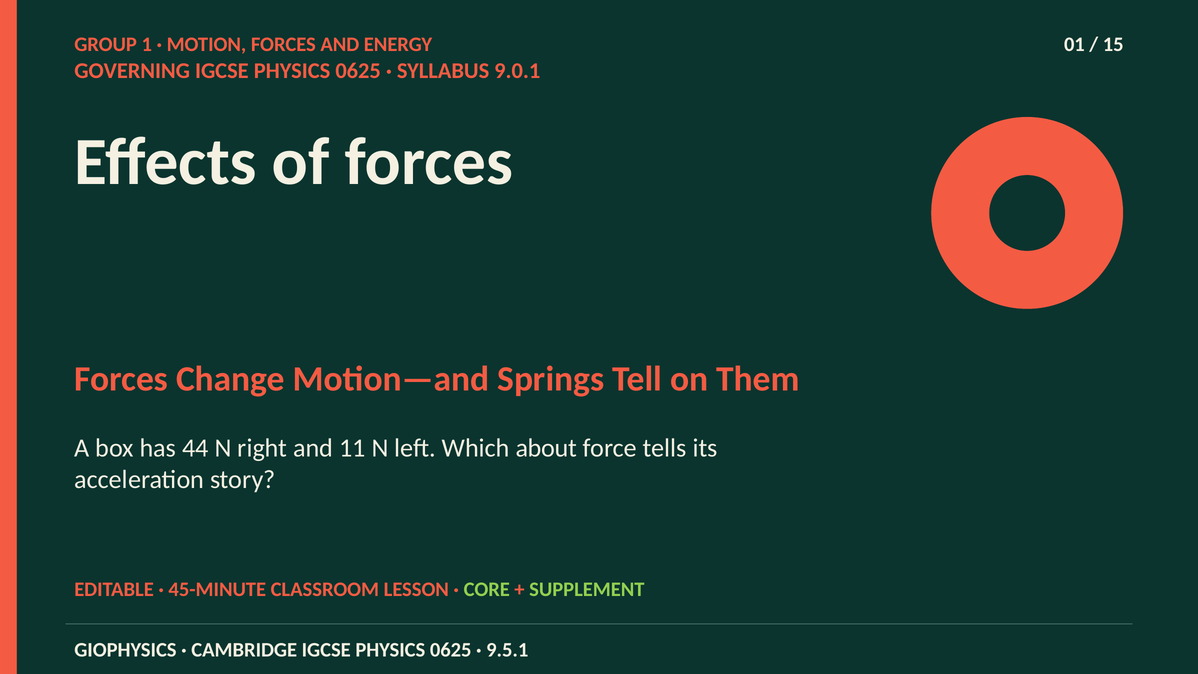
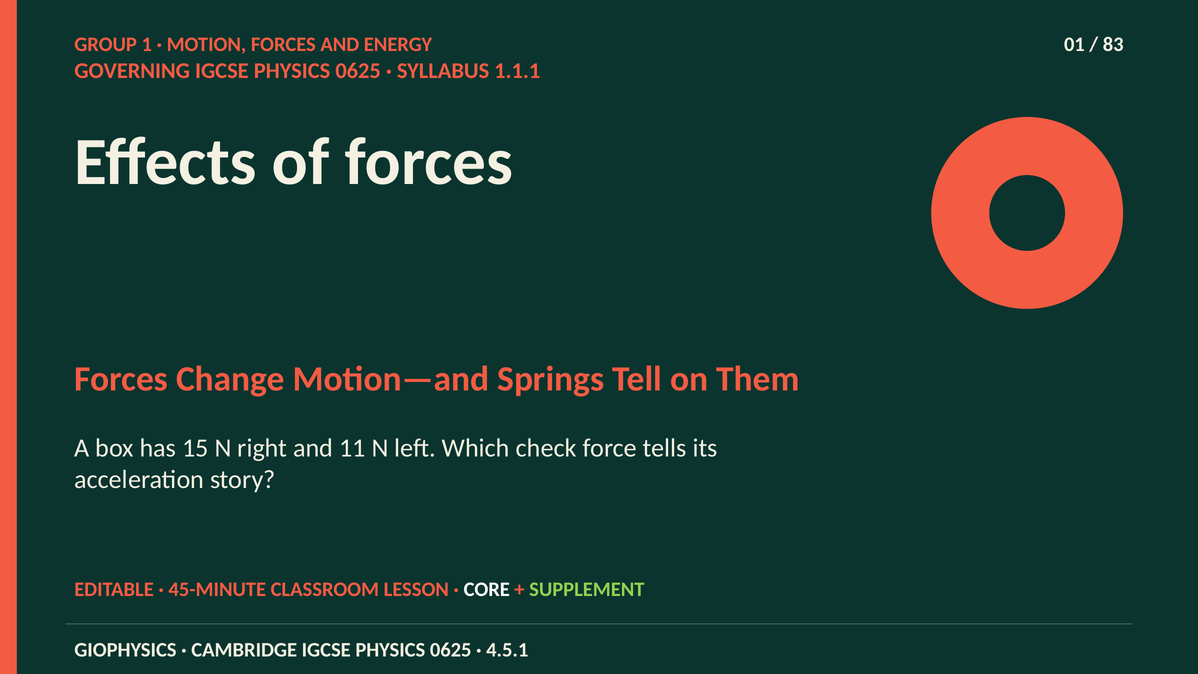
15: 15 -> 83
9.0.1: 9.0.1 -> 1.1.1
44: 44 -> 15
about: about -> check
CORE colour: light green -> white
9.5.1: 9.5.1 -> 4.5.1
